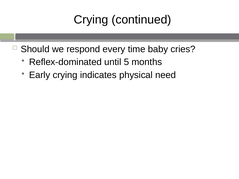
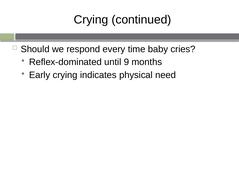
5: 5 -> 9
